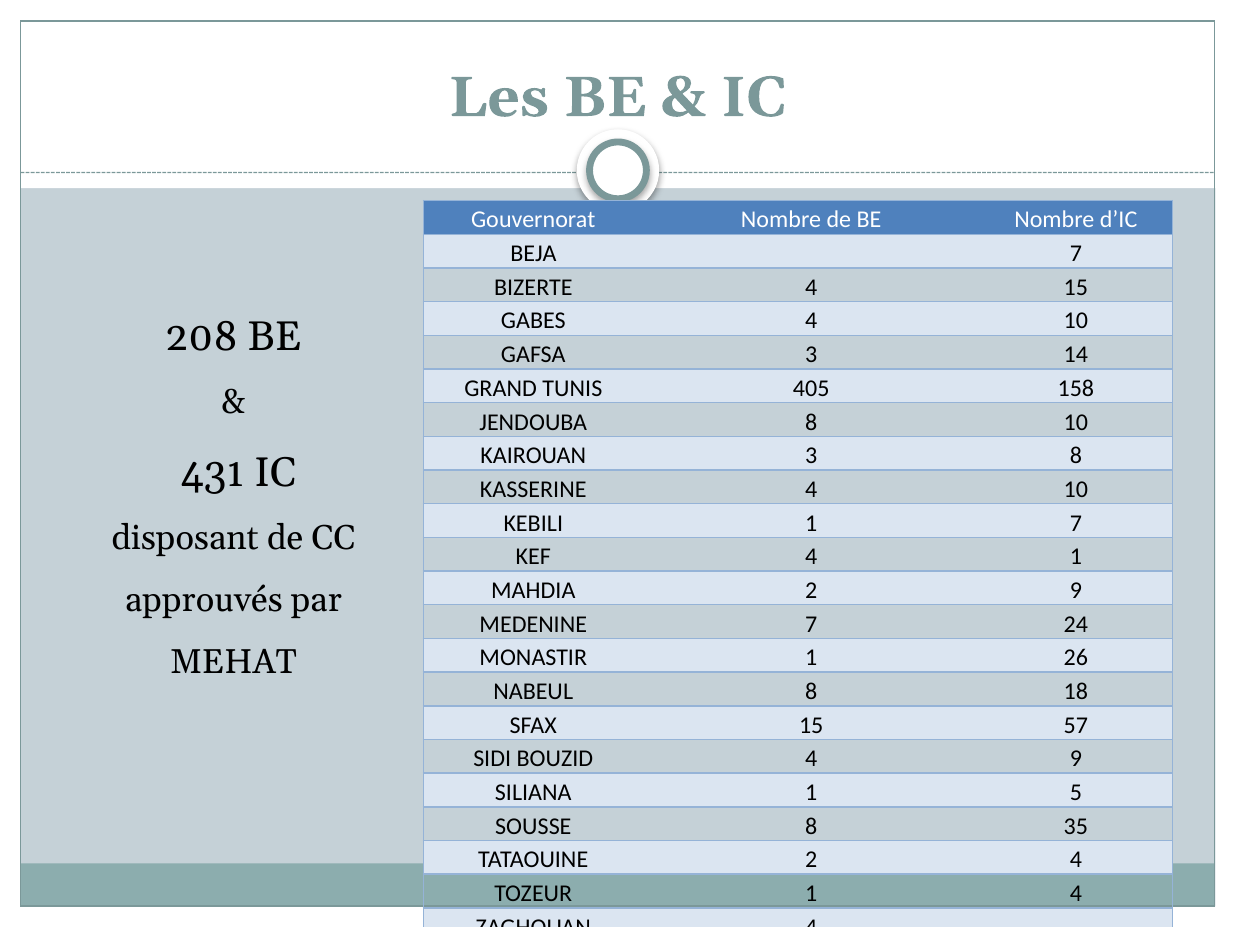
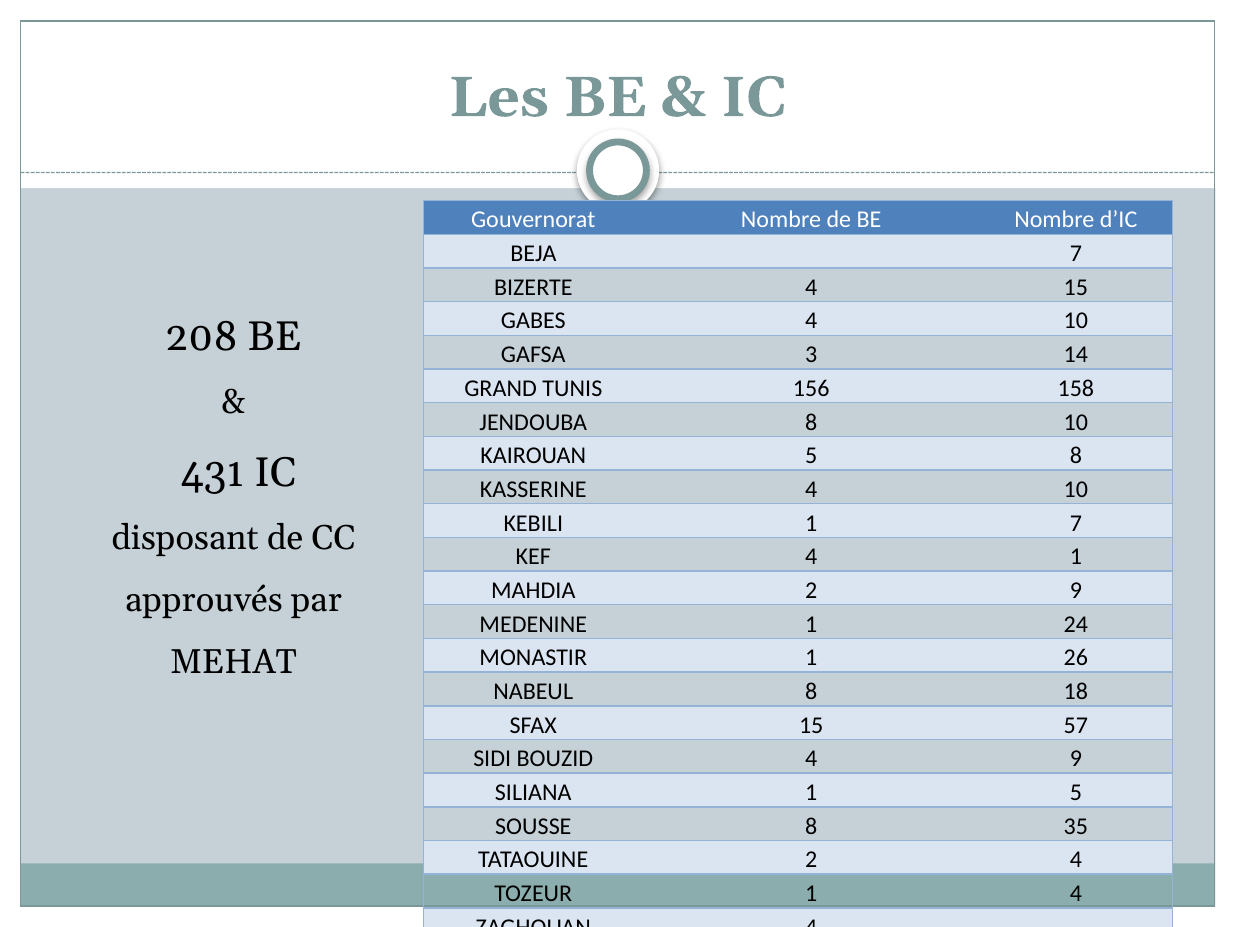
405: 405 -> 156
KAIROUAN 3: 3 -> 5
MEDENINE 7: 7 -> 1
